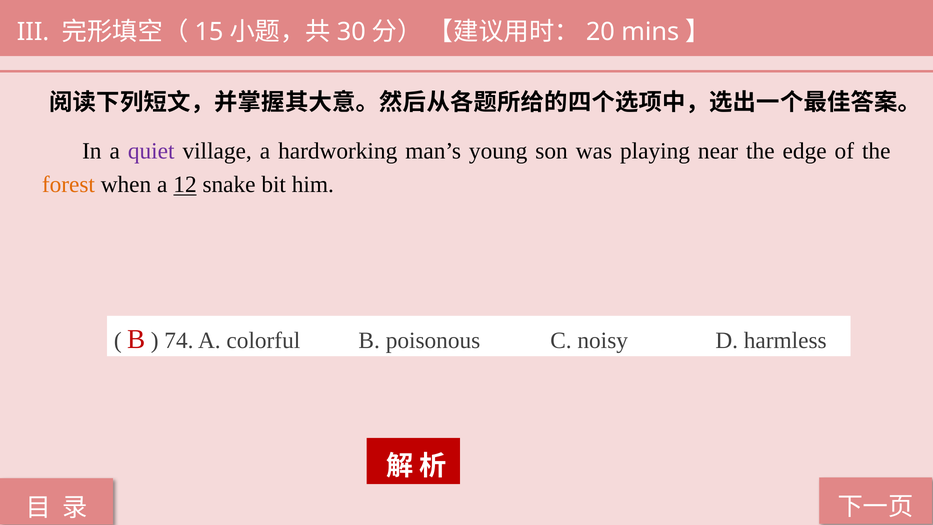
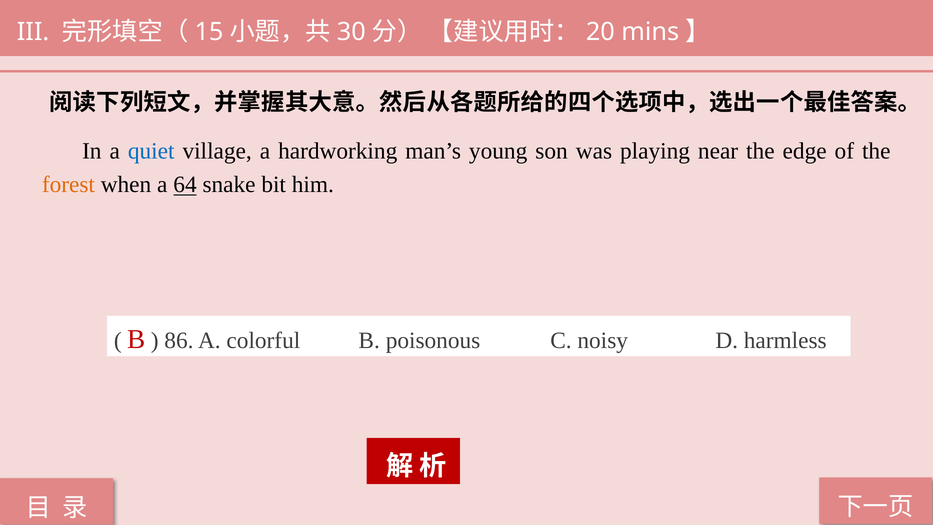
quiet colour: purple -> blue
12: 12 -> 64
74: 74 -> 86
